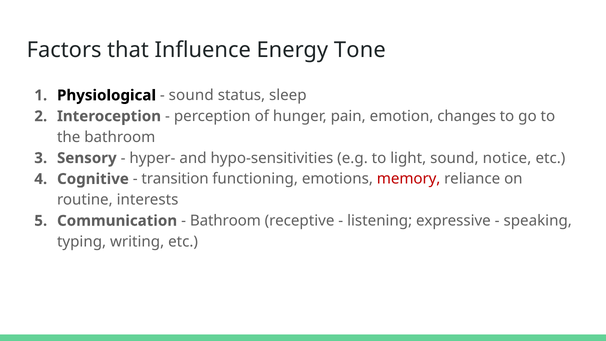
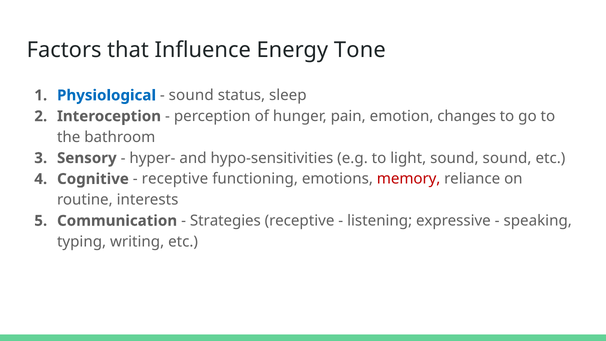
Physiological colour: black -> blue
sound notice: notice -> sound
transition at (175, 179): transition -> receptive
Bathroom at (225, 221): Bathroom -> Strategies
